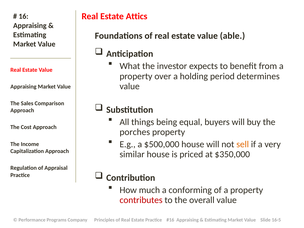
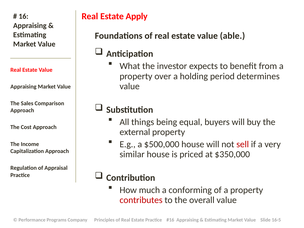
Attics: Attics -> Apply
porches: porches -> external
sell colour: orange -> red
